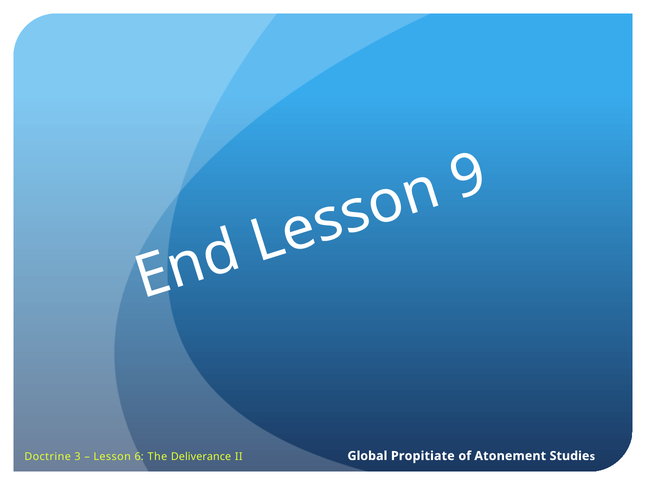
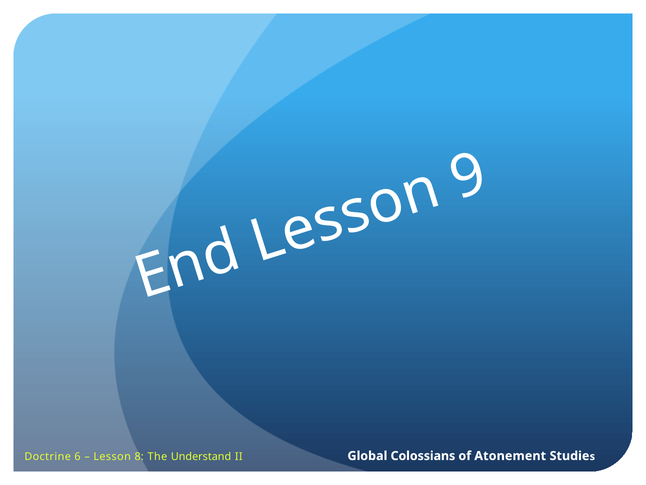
3: 3 -> 6
6: 6 -> 8
Deliverance: Deliverance -> Understand
Propitiate: Propitiate -> Colossians
